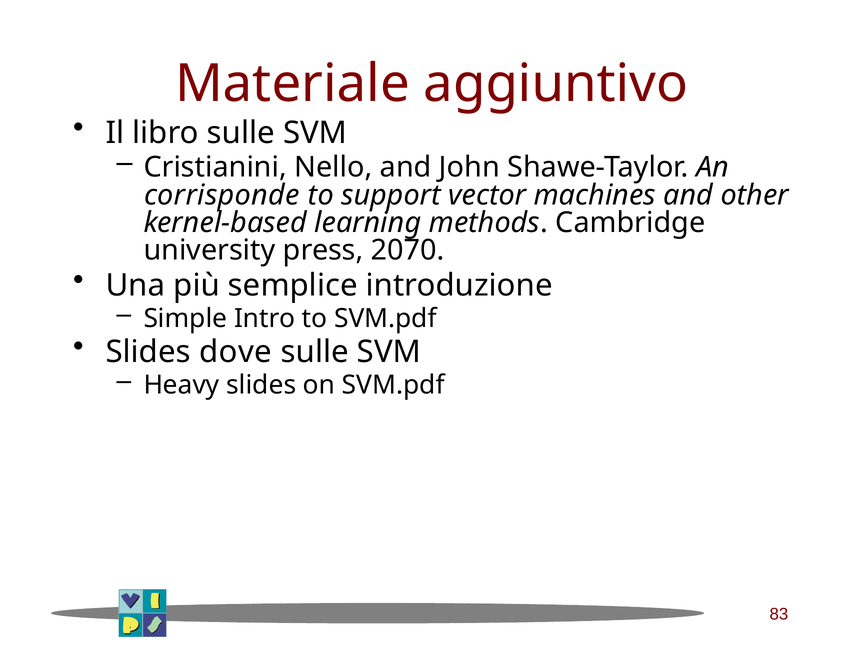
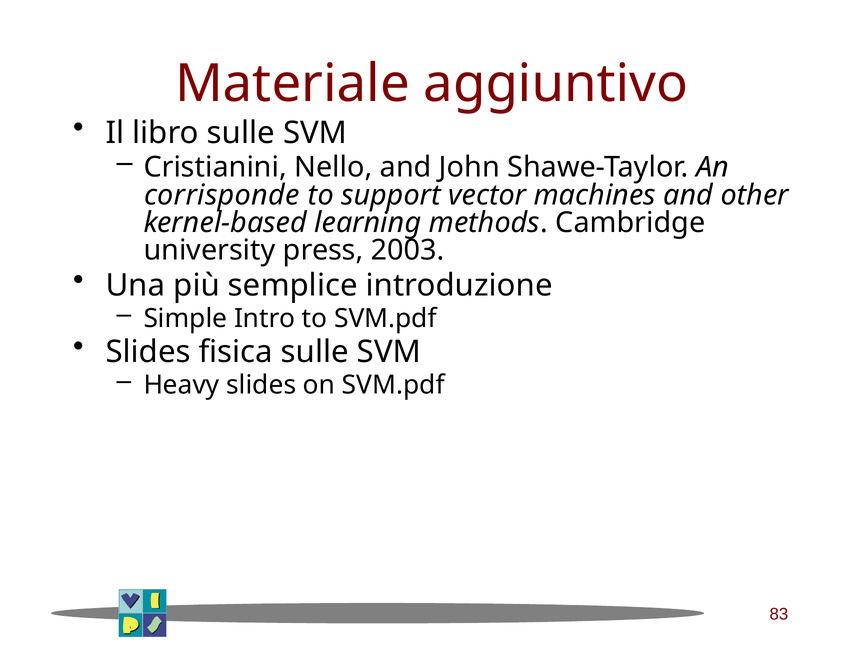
2070: 2070 -> 2003
dove: dove -> fisica
